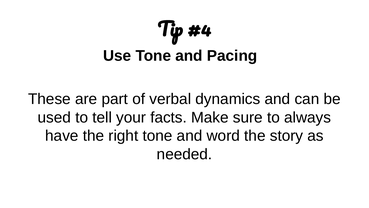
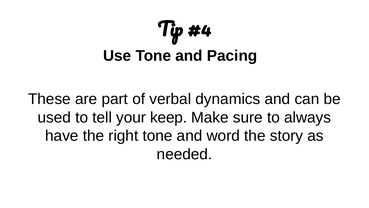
facts: facts -> keep
